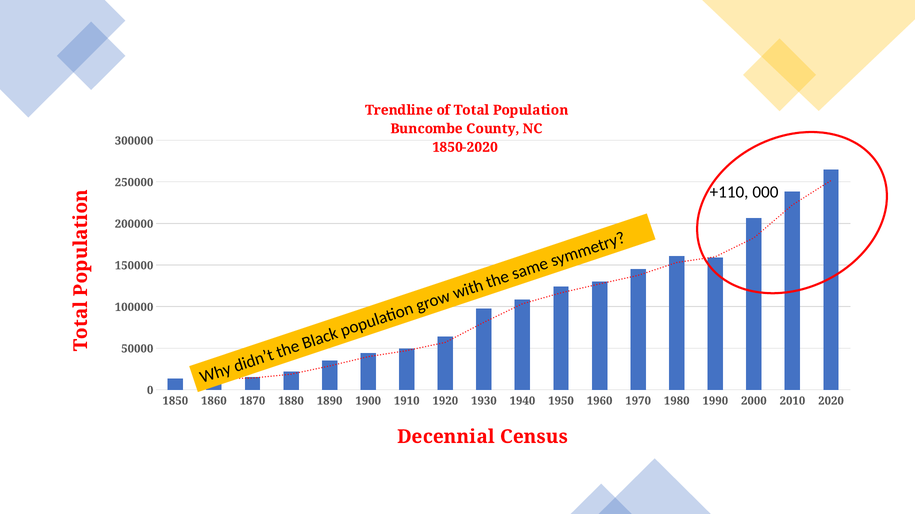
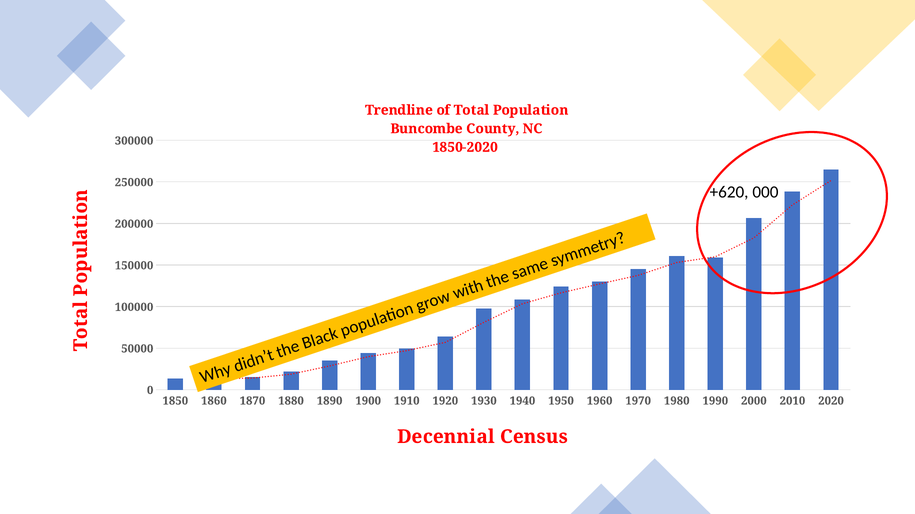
+110: +110 -> +620
